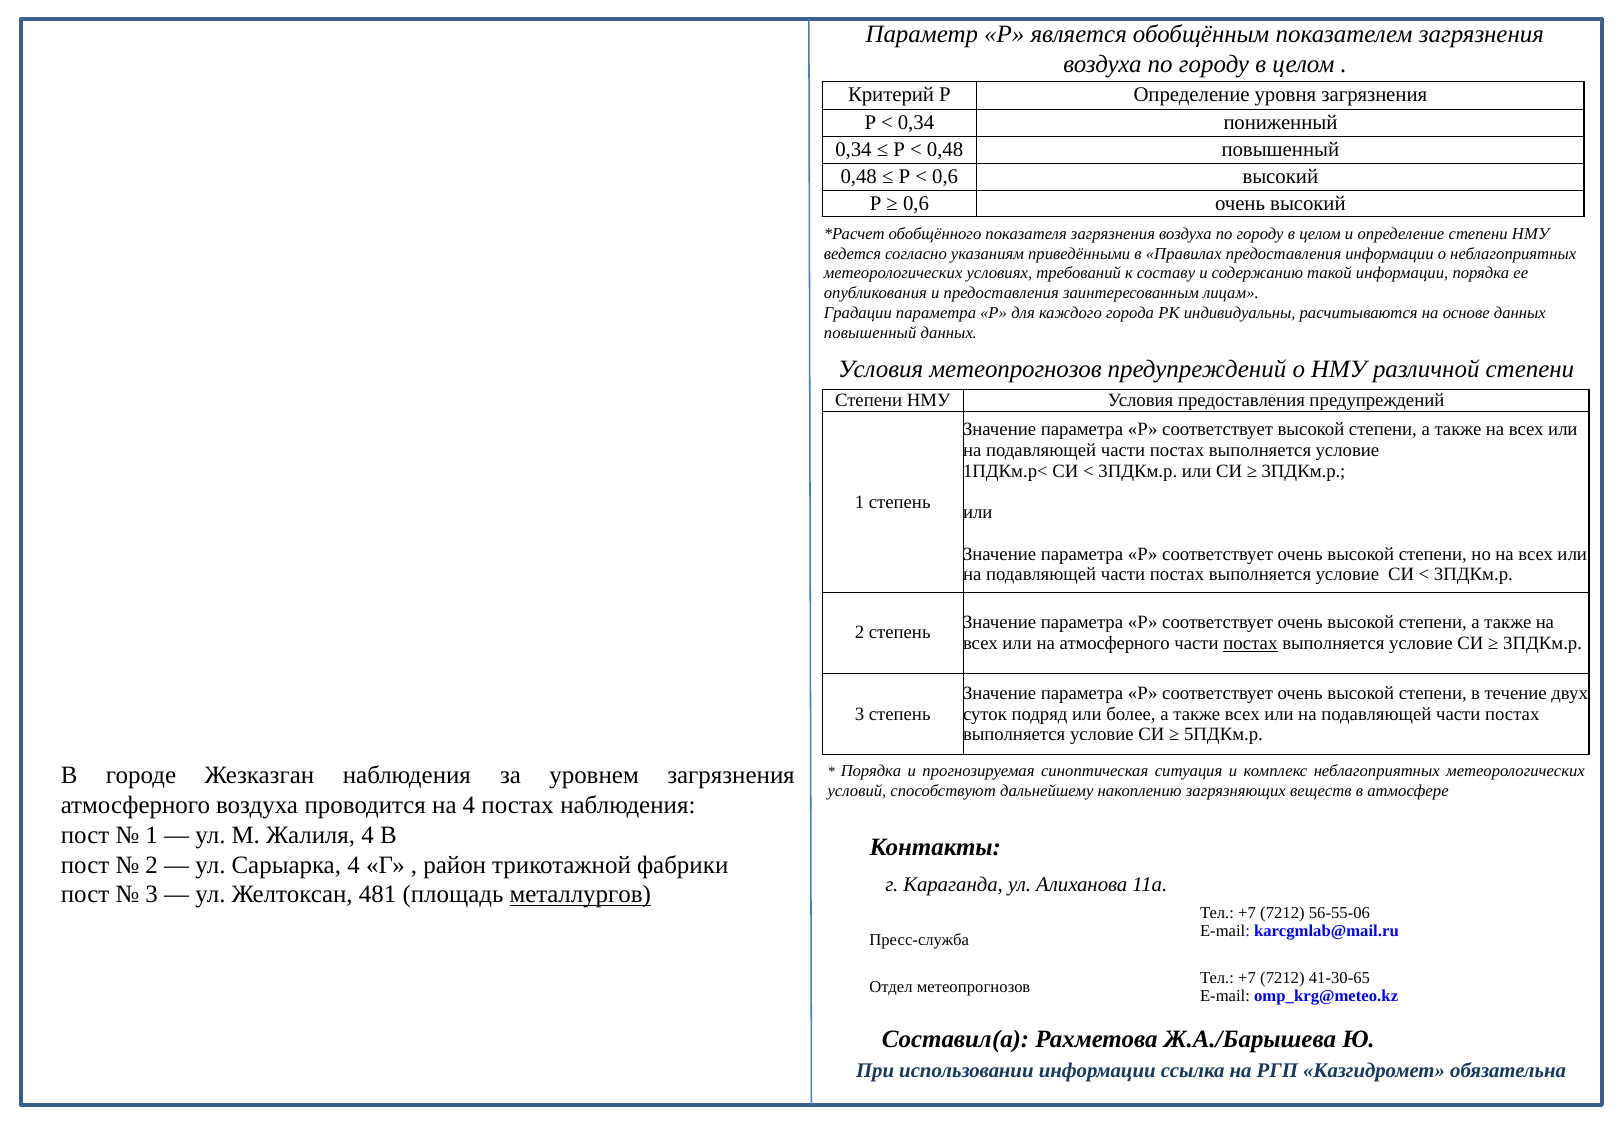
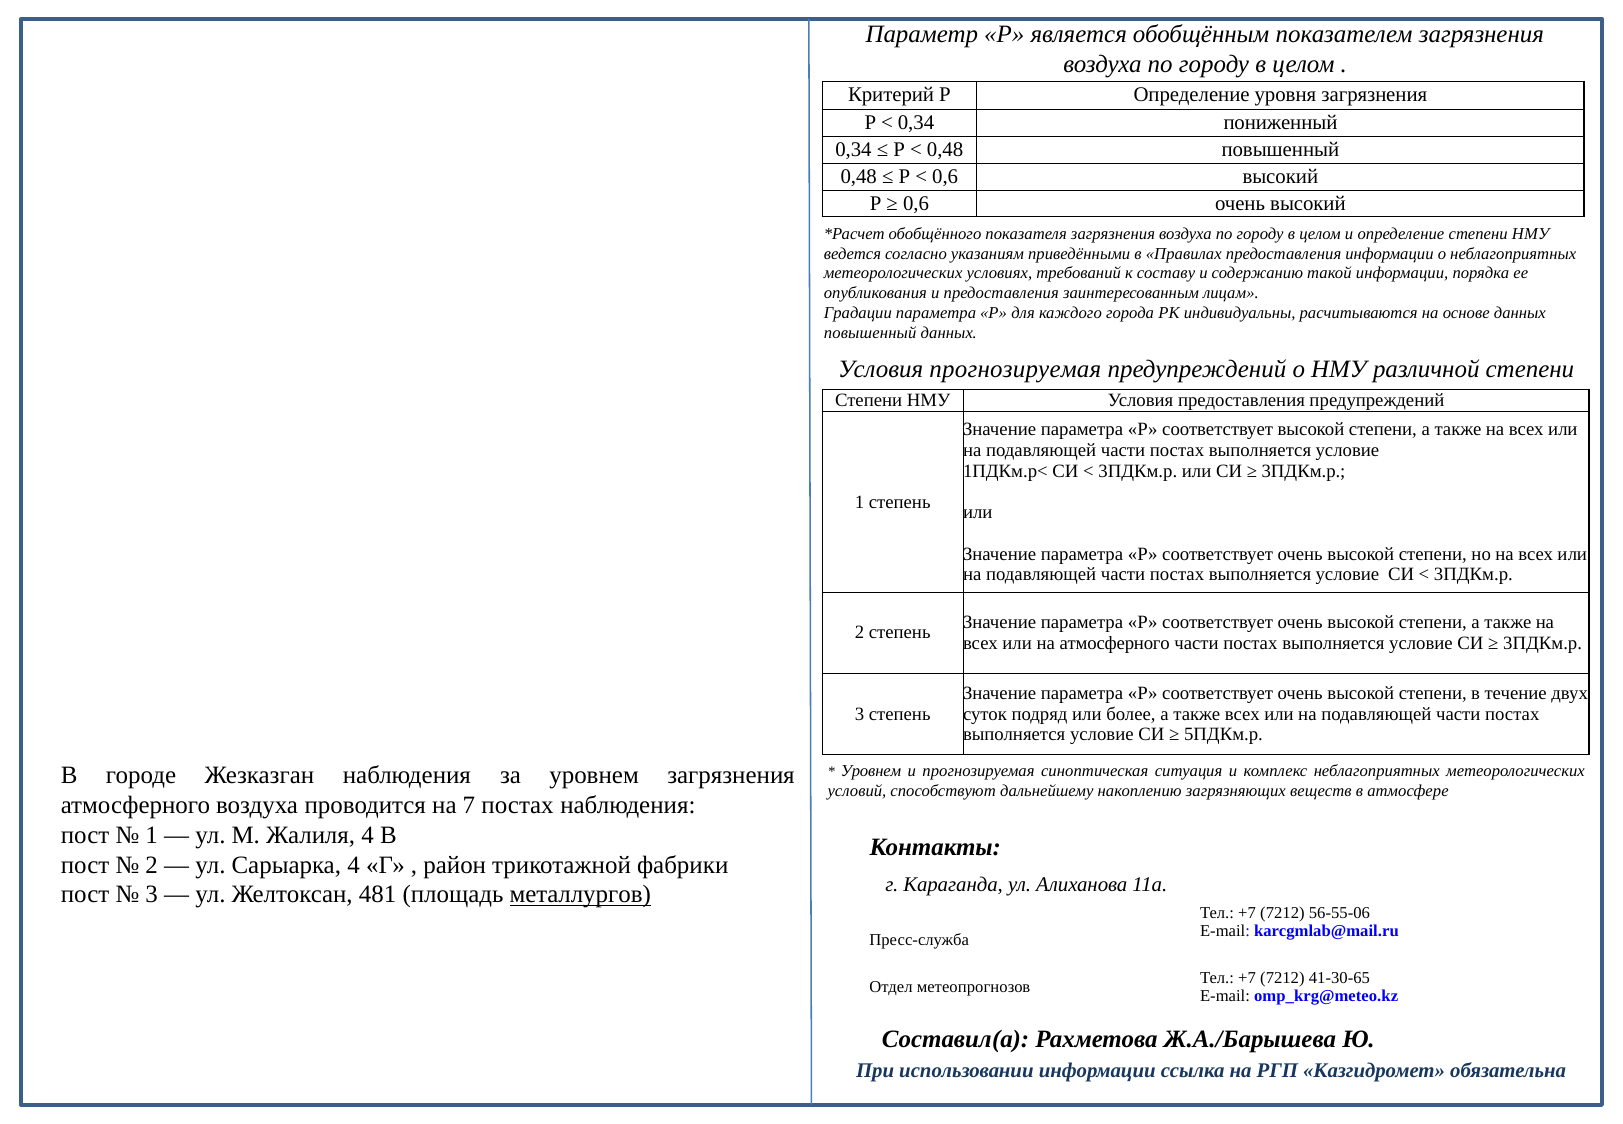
Условия метеопрогнозов: метеопрогнозов -> прогнозируемая
постах at (1250, 643) underline: present -> none
Порядка at (871, 771): Порядка -> Уровнем
на 4: 4 -> 7
